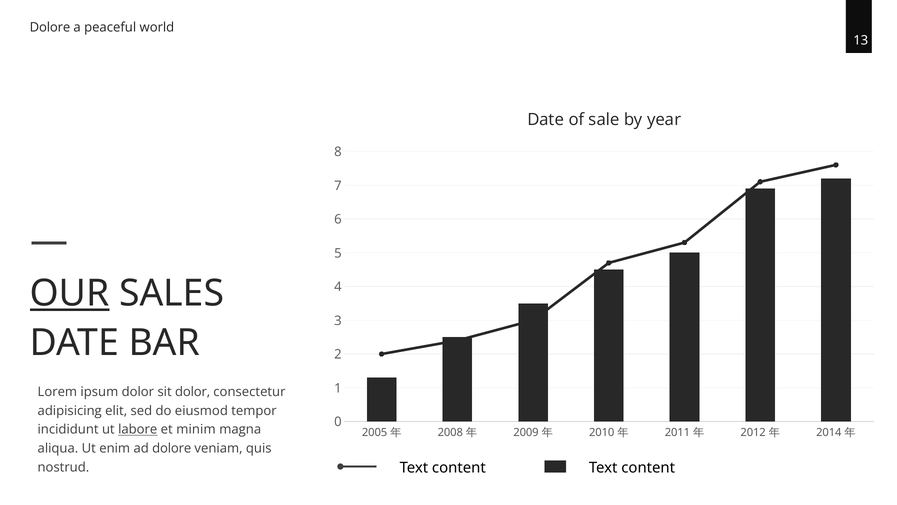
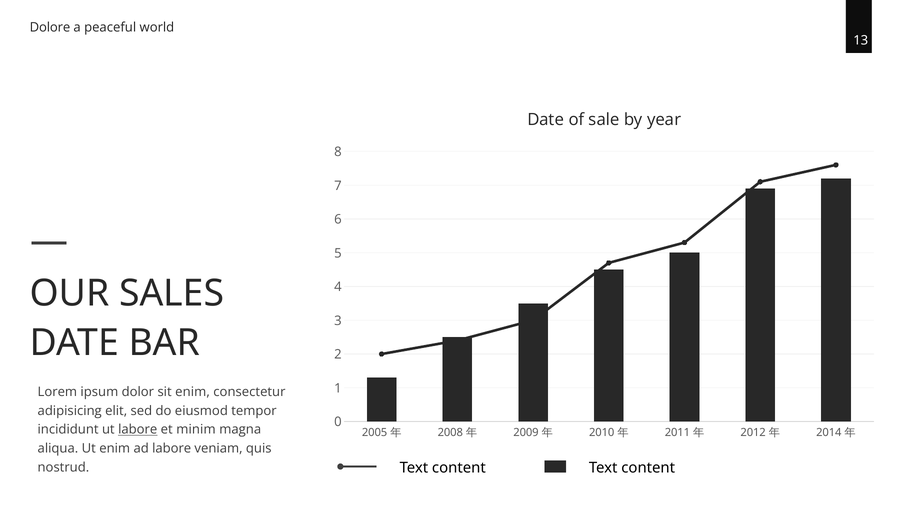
OUR underline: present -> none
sit dolor: dolor -> enim
ad dolore: dolore -> labore
